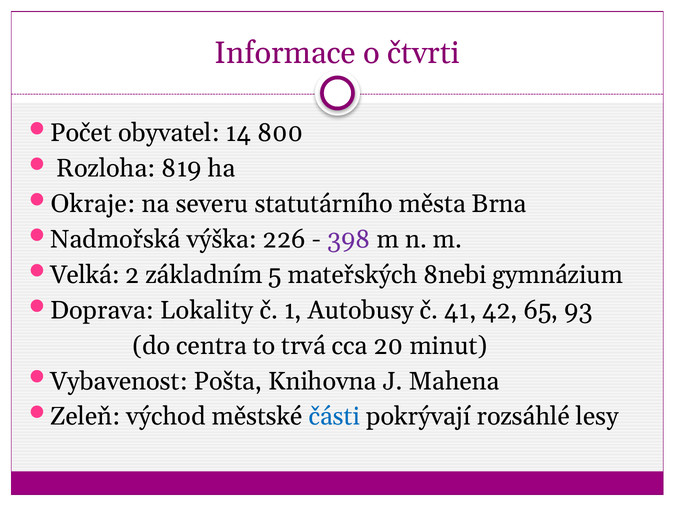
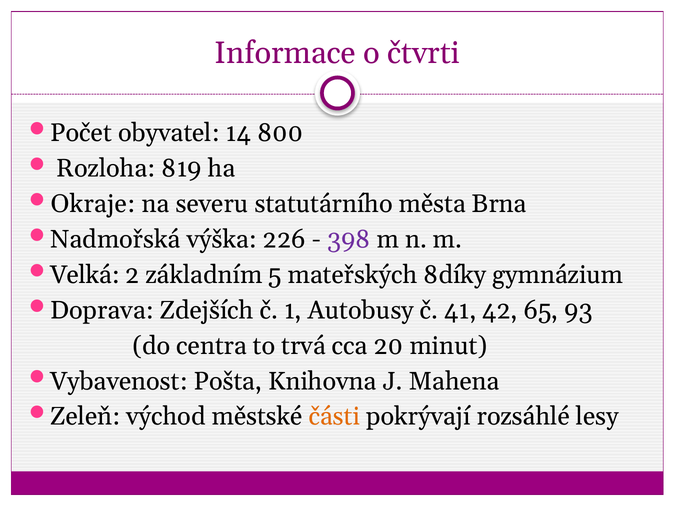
8nebi: 8nebi -> 8díky
Lokality: Lokality -> Zdejších
části colour: blue -> orange
